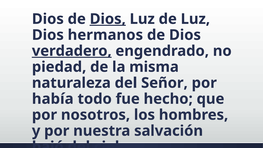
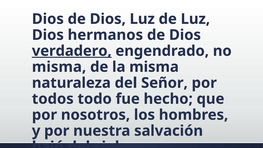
Dios at (108, 19) underline: present -> none
piedad at (59, 67): piedad -> misma
había: había -> todos
